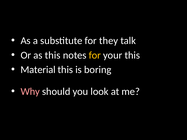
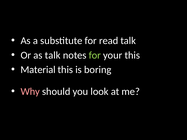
they: they -> read
as this: this -> talk
for at (95, 55) colour: yellow -> light green
